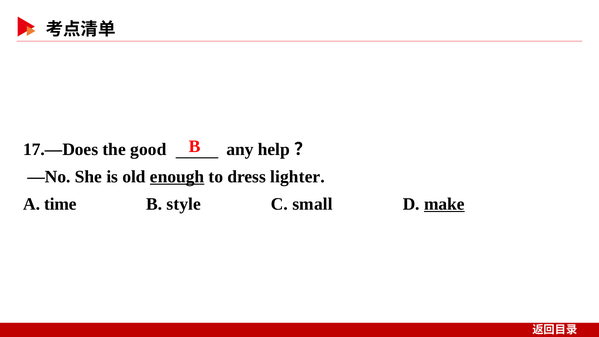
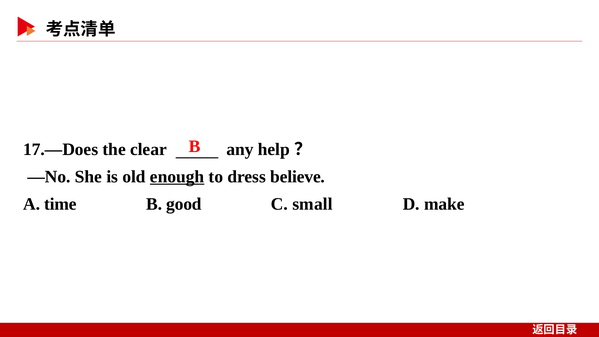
good: good -> clear
lighter: lighter -> believe
style: style -> good
make underline: present -> none
